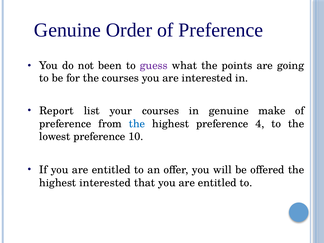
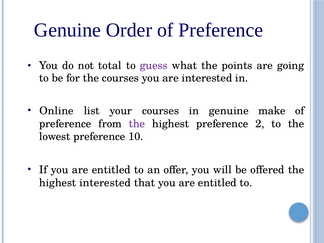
been: been -> total
Report: Report -> Online
the at (137, 124) colour: blue -> purple
4: 4 -> 2
